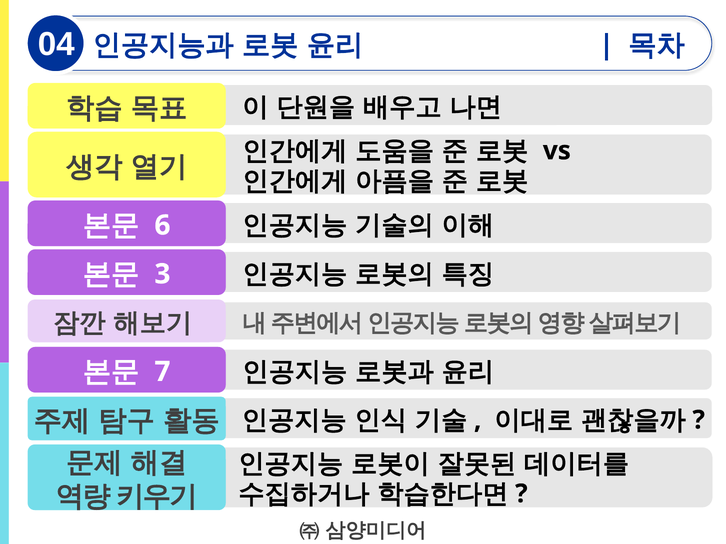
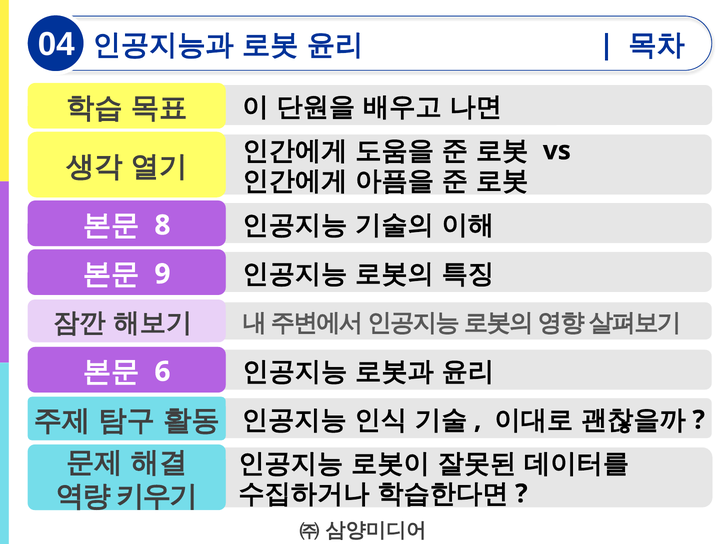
6: 6 -> 8
3: 3 -> 9
7: 7 -> 6
